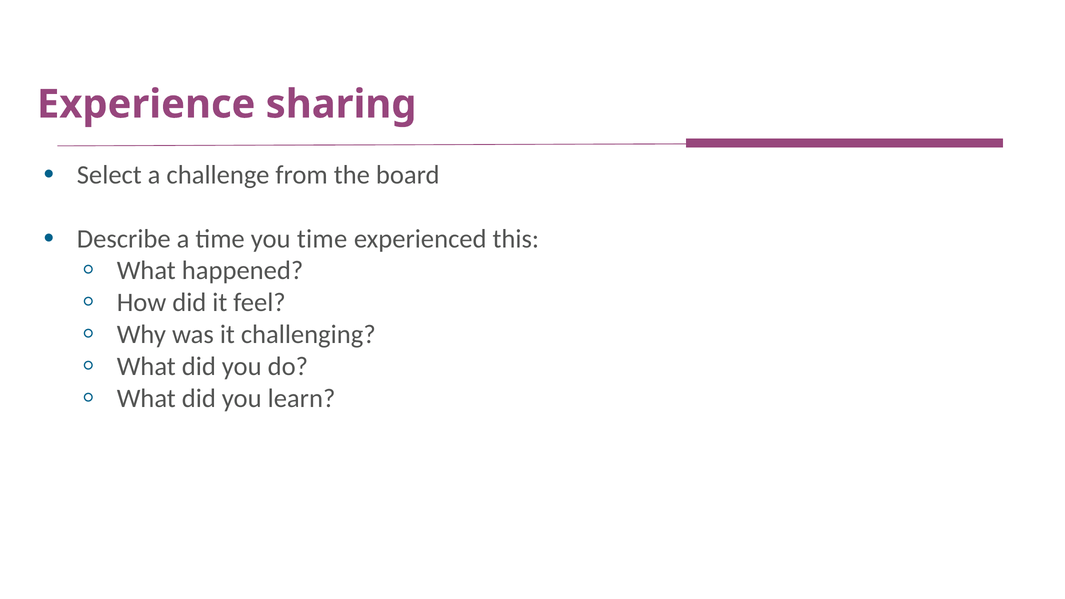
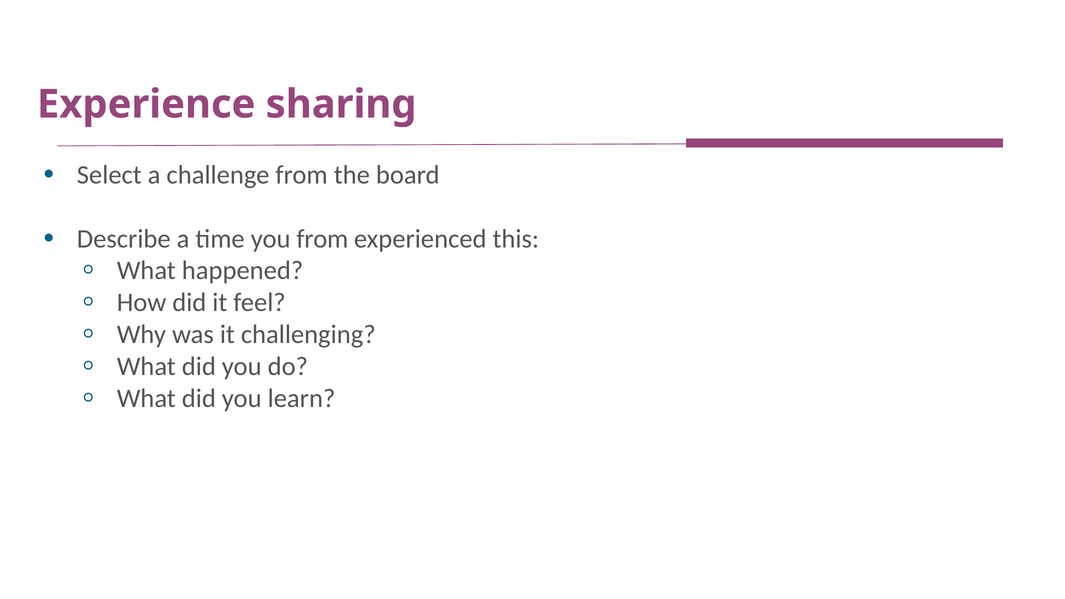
you time: time -> from
